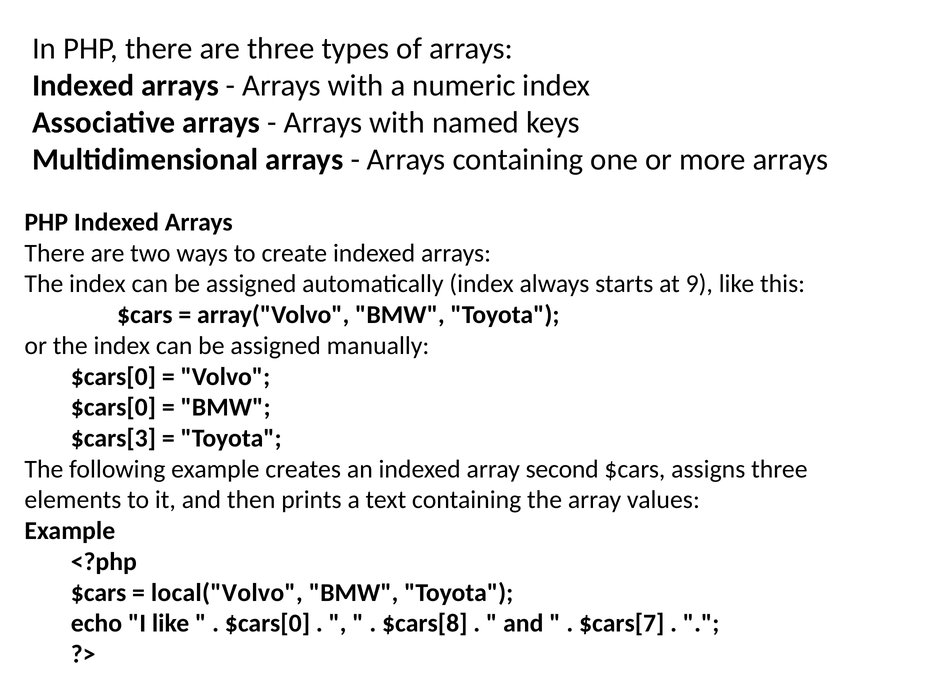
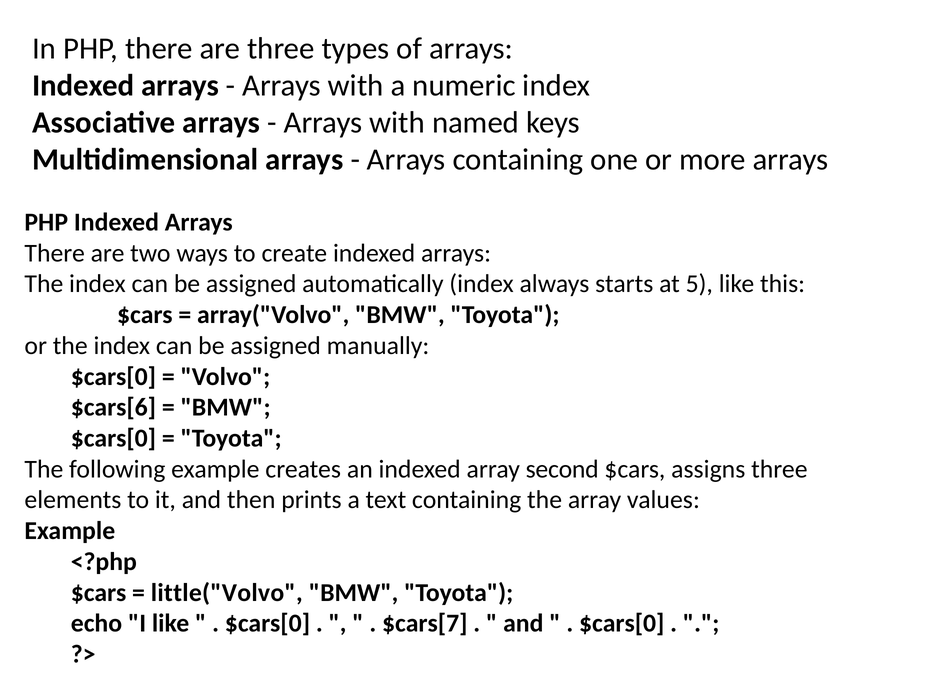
9: 9 -> 5
$cars[0 at (113, 408): $cars[0 -> $cars[6
$cars[3 at (113, 439): $cars[3 -> $cars[0
local("Volvo: local("Volvo -> little("Volvo
$cars[8: $cars[8 -> $cars[7
$cars[7 at (622, 624): $cars[7 -> $cars[0
